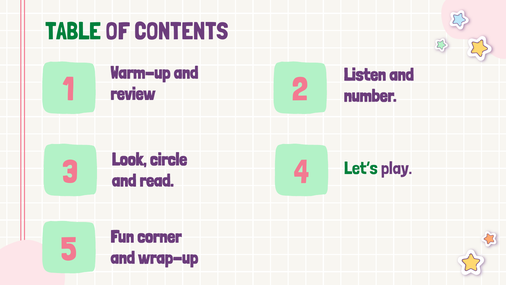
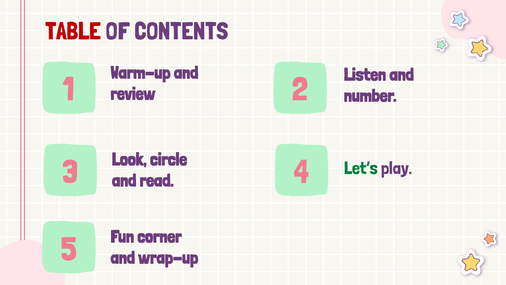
TABLE colour: green -> red
